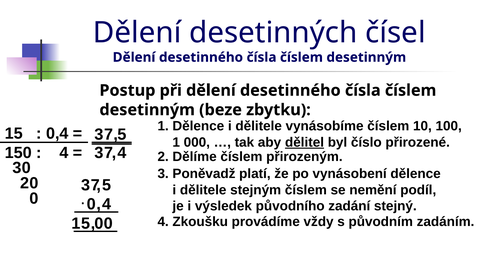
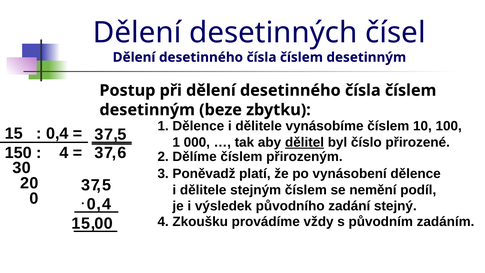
4 at (122, 153): 4 -> 6
